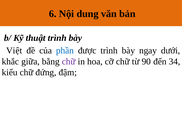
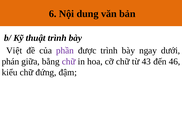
phần colour: blue -> purple
khắc: khắc -> phán
90: 90 -> 43
34: 34 -> 46
